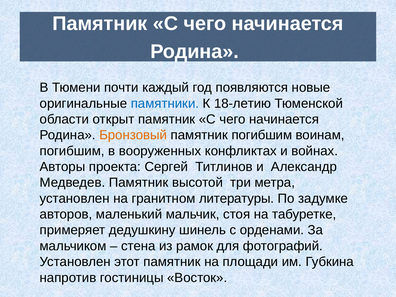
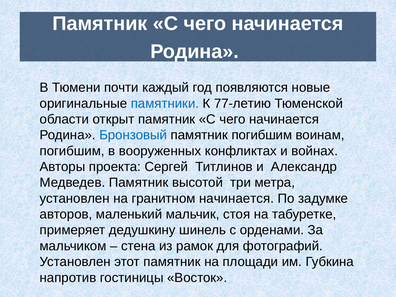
18-летию: 18-летию -> 77-летию
Бронзовый colour: orange -> blue
гранитном литературы: литературы -> начинается
